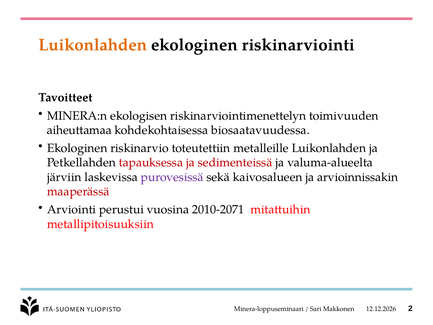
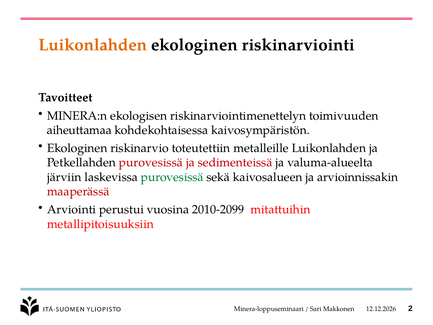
biosaatavuudessa: biosaatavuudessa -> kaivosympäristön
Petkellahden tapauksessa: tapauksessa -> purovesissä
purovesissä at (172, 177) colour: purple -> green
2010-2071: 2010-2071 -> 2010-2099
